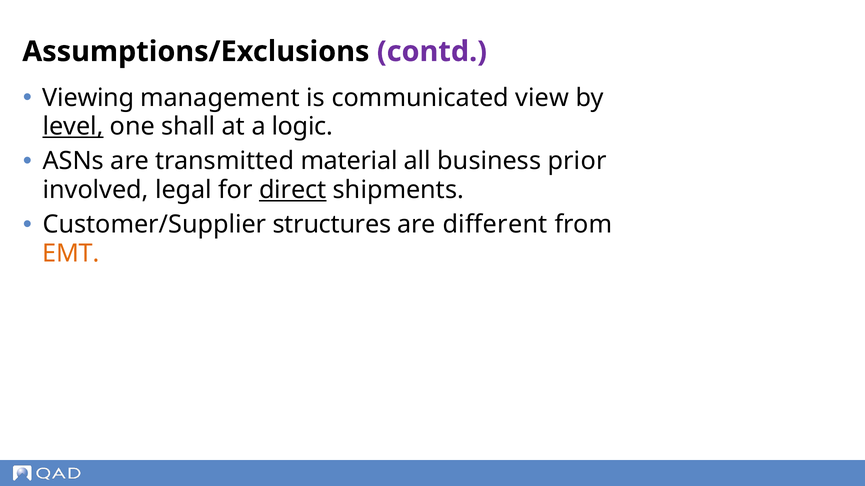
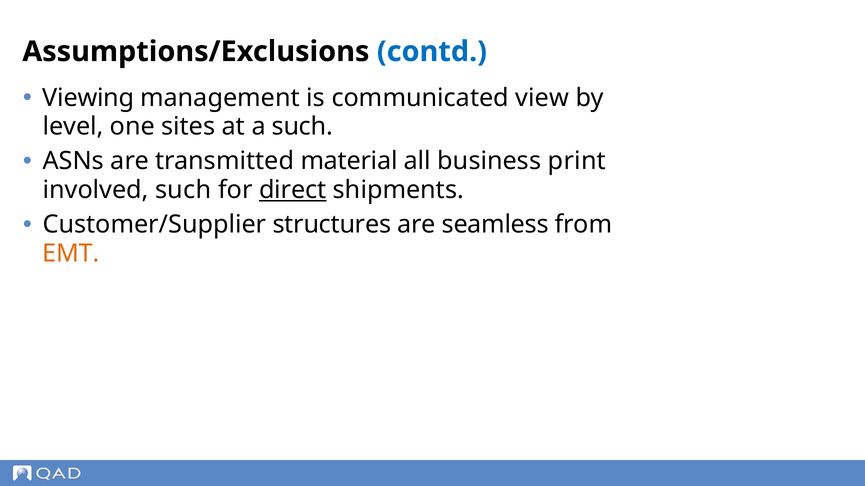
contd colour: purple -> blue
level underline: present -> none
shall: shall -> sites
a logic: logic -> such
prior: prior -> print
involved legal: legal -> such
different: different -> seamless
